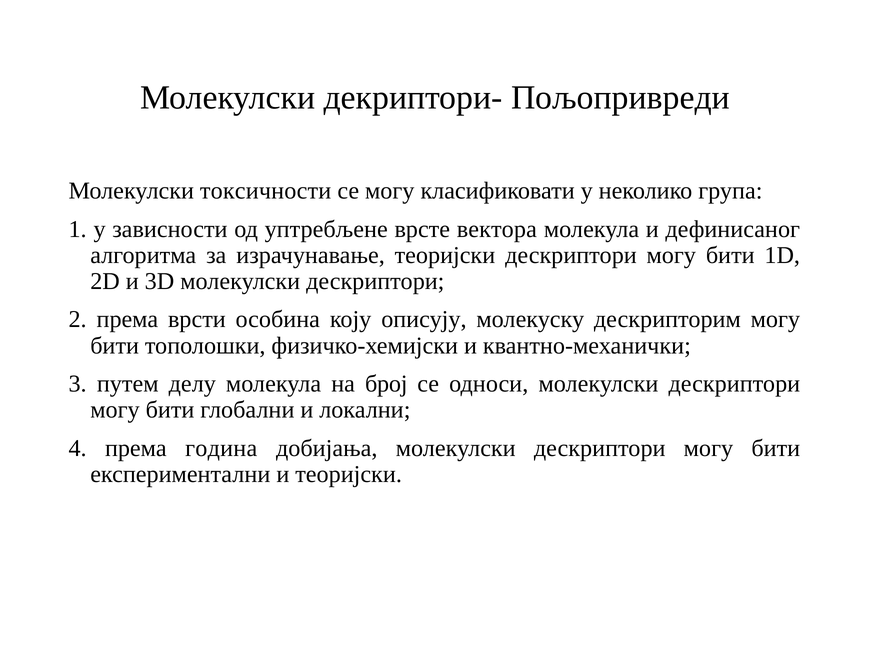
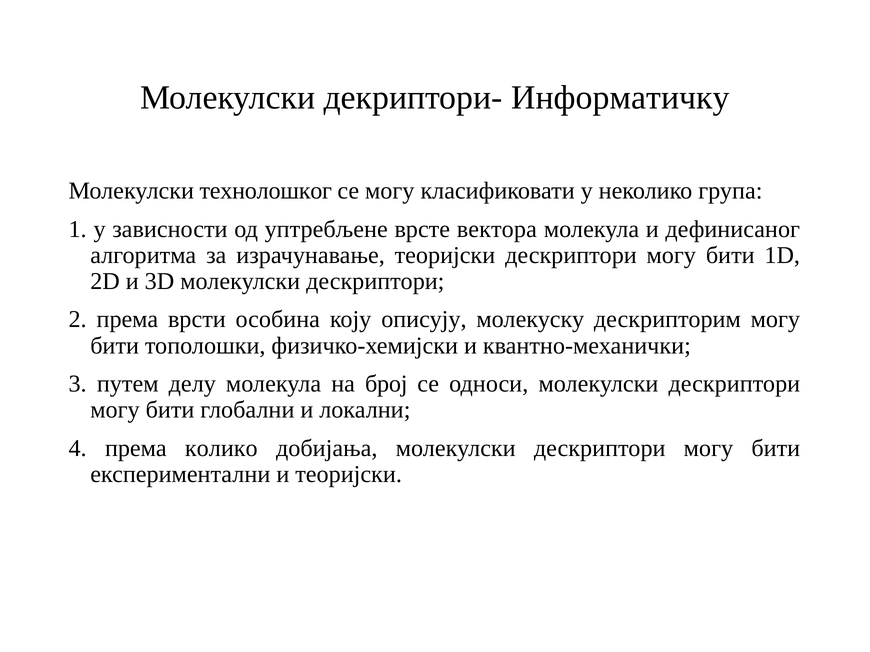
Пољопривреди: Пољопривреди -> Информатичку
токсичности: токсичности -> технолошког
година: година -> колико
